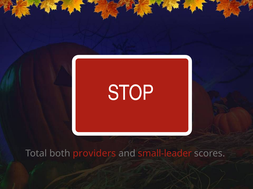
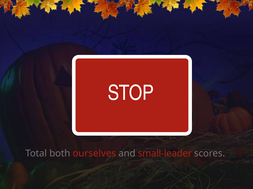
providers: providers -> ourselves
